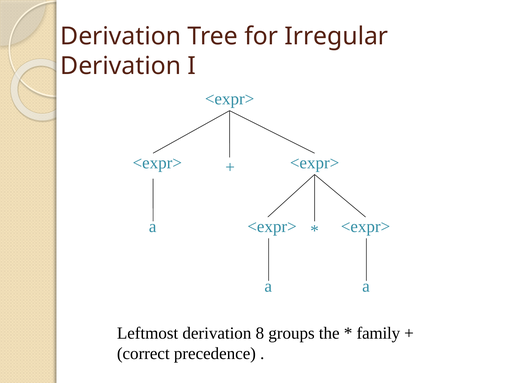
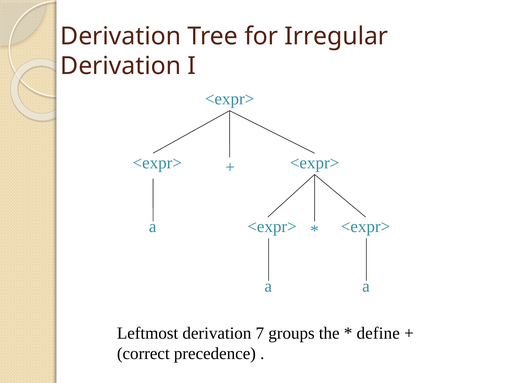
8: 8 -> 7
family: family -> define
